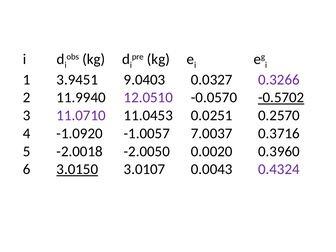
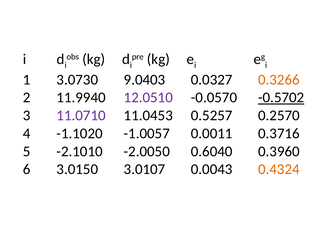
3.9451: 3.9451 -> 3.0730
0.3266 colour: purple -> orange
0.0251: 0.0251 -> 0.5257
-1.0920: -1.0920 -> -1.1020
7.0037: 7.0037 -> 0.0011
-2.0018: -2.0018 -> -2.1010
0.0020: 0.0020 -> 0.6040
3.0150 underline: present -> none
0.4324 colour: purple -> orange
